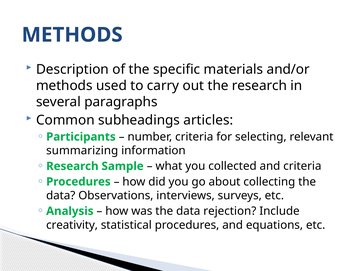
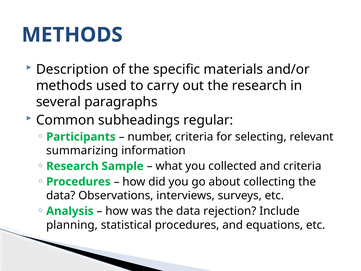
articles: articles -> regular
creativity: creativity -> planning
